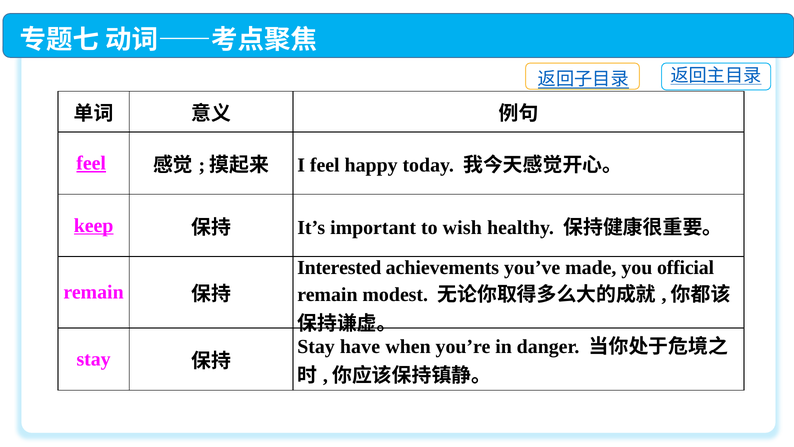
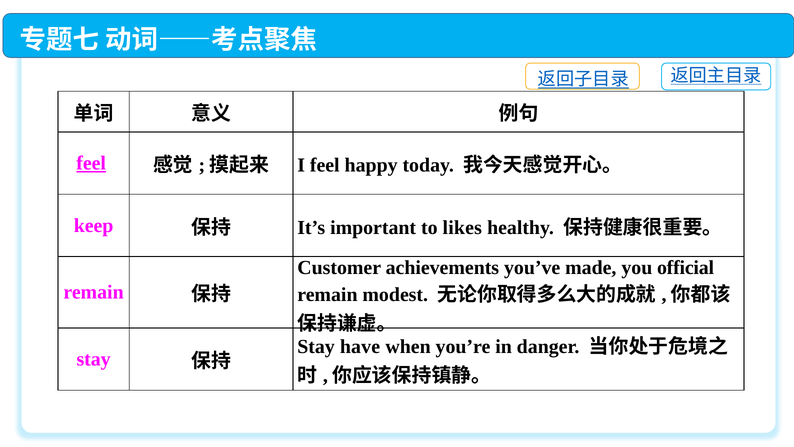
keep underline: present -> none
wish: wish -> likes
Interested: Interested -> Customer
